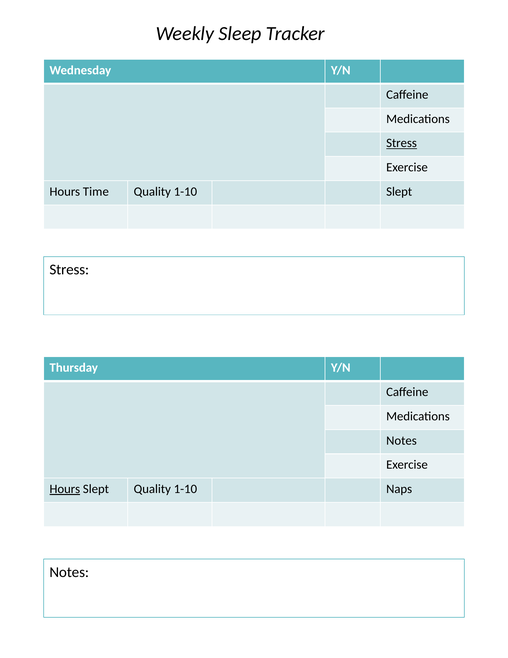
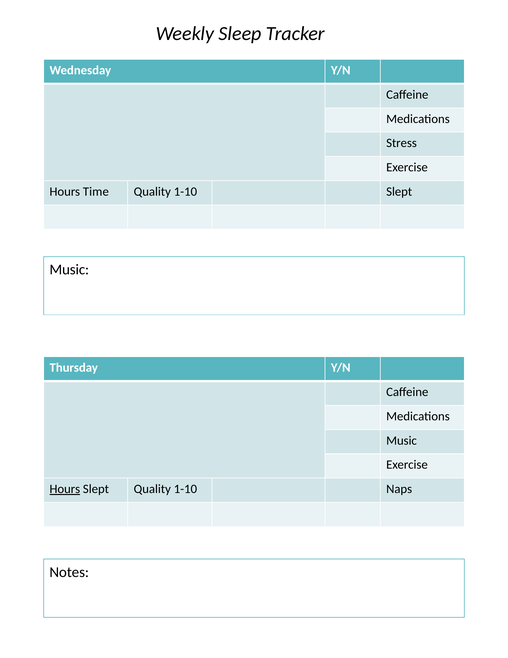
Stress at (402, 143) underline: present -> none
Stress at (69, 269): Stress -> Music
Notes at (401, 440): Notes -> Music
